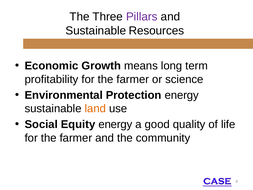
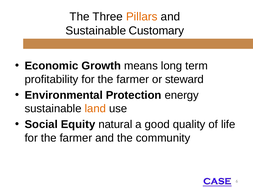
Pillars colour: purple -> orange
Resources: Resources -> Customary
science: science -> steward
Equity energy: energy -> natural
